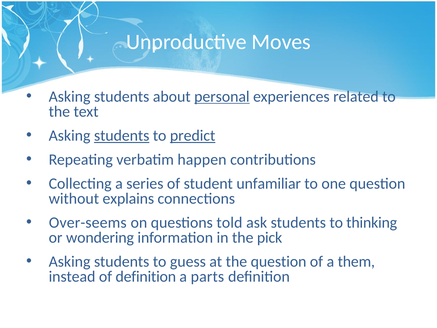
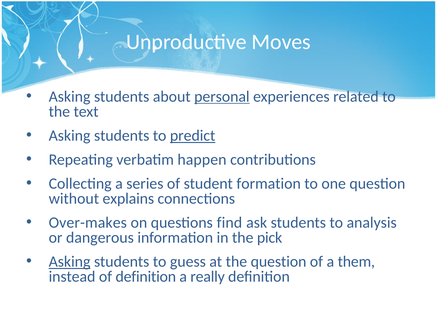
students at (122, 136) underline: present -> none
unfamiliar: unfamiliar -> formation
Over-seems: Over-seems -> Over-makes
told: told -> find
thinking: thinking -> analysis
wondering: wondering -> dangerous
Asking at (70, 261) underline: none -> present
parts: parts -> really
